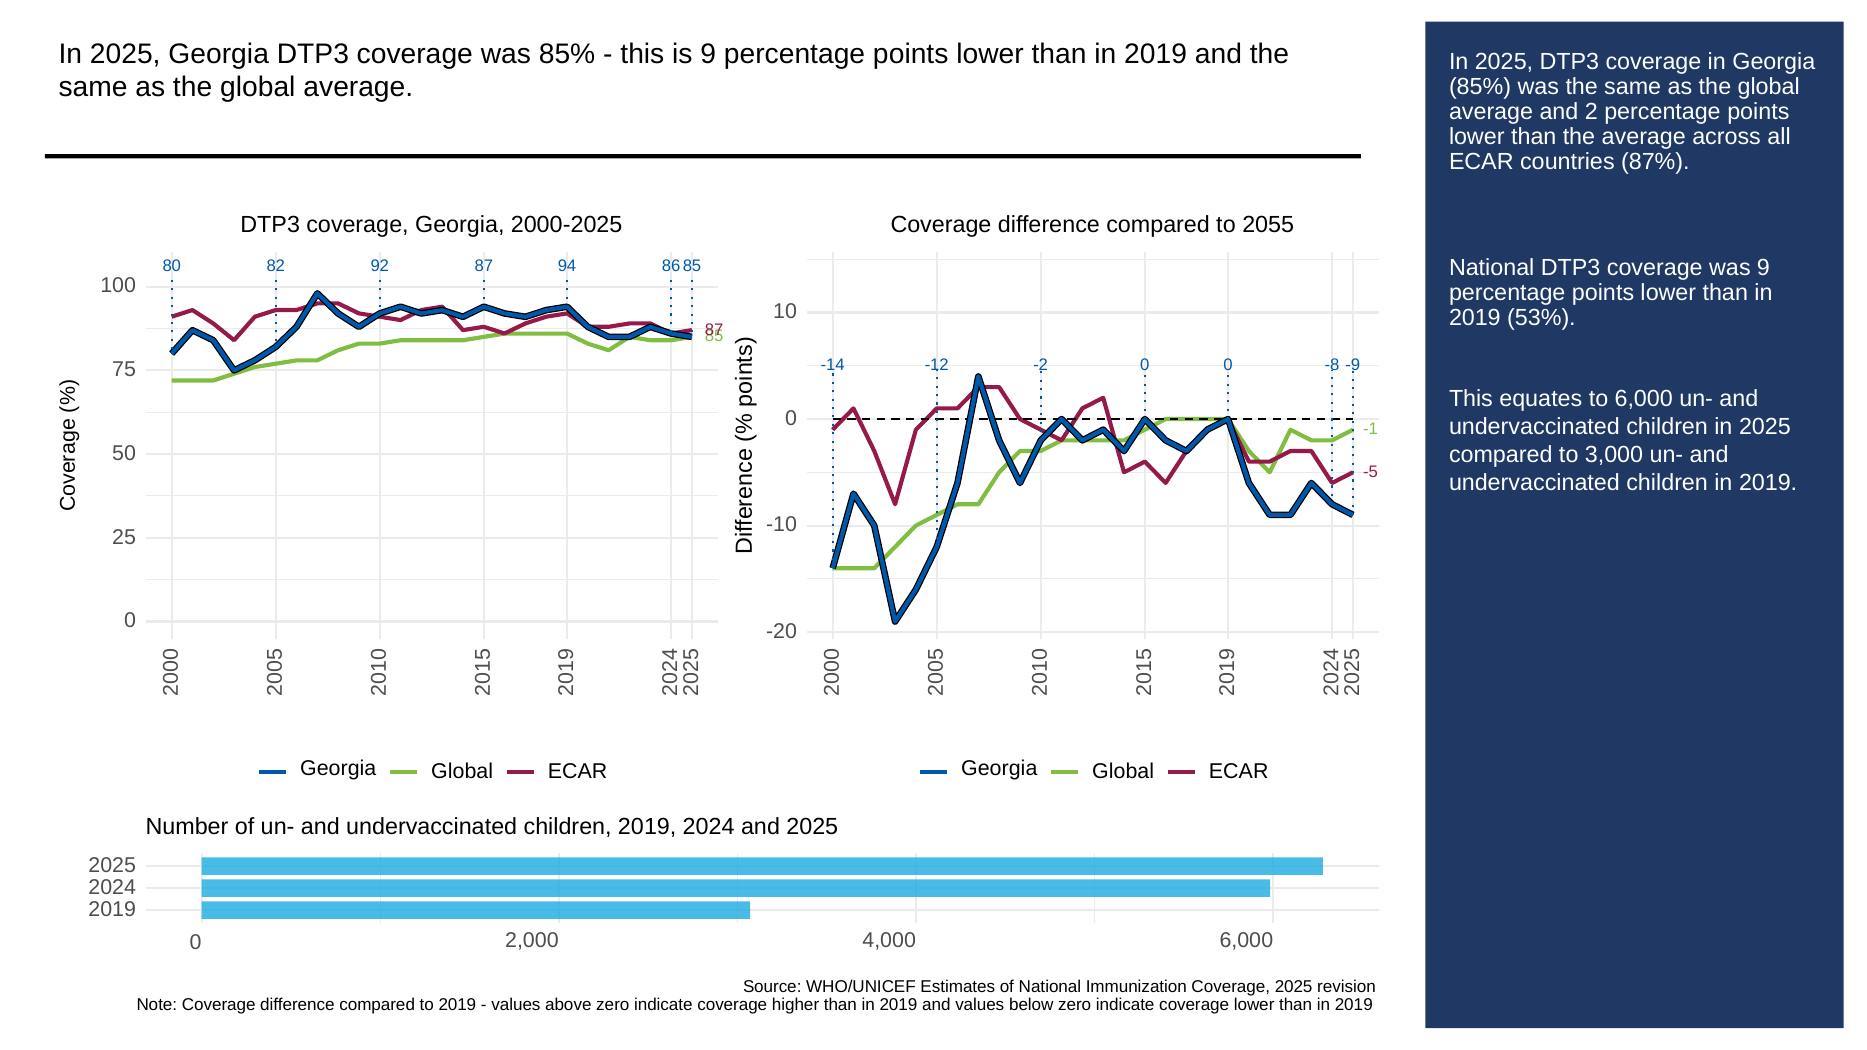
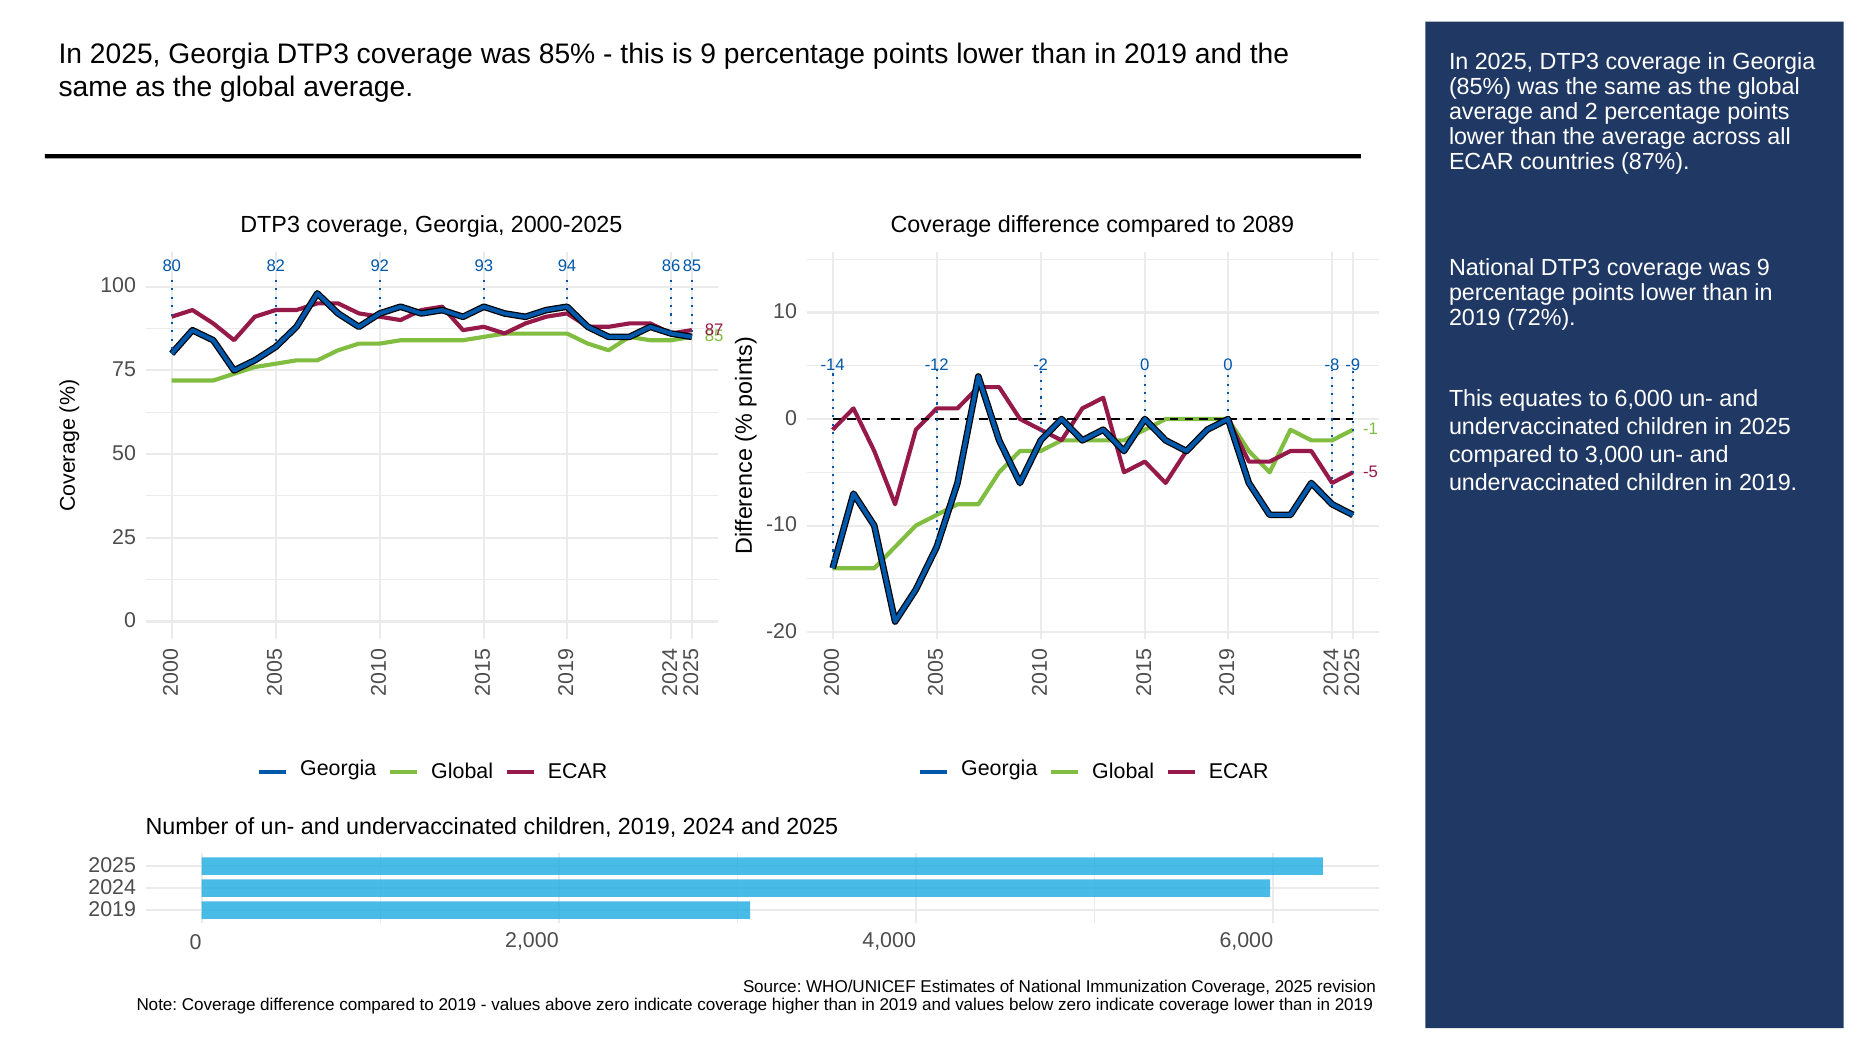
2055: 2055 -> 2089
92 87: 87 -> 93
53%: 53% -> 72%
